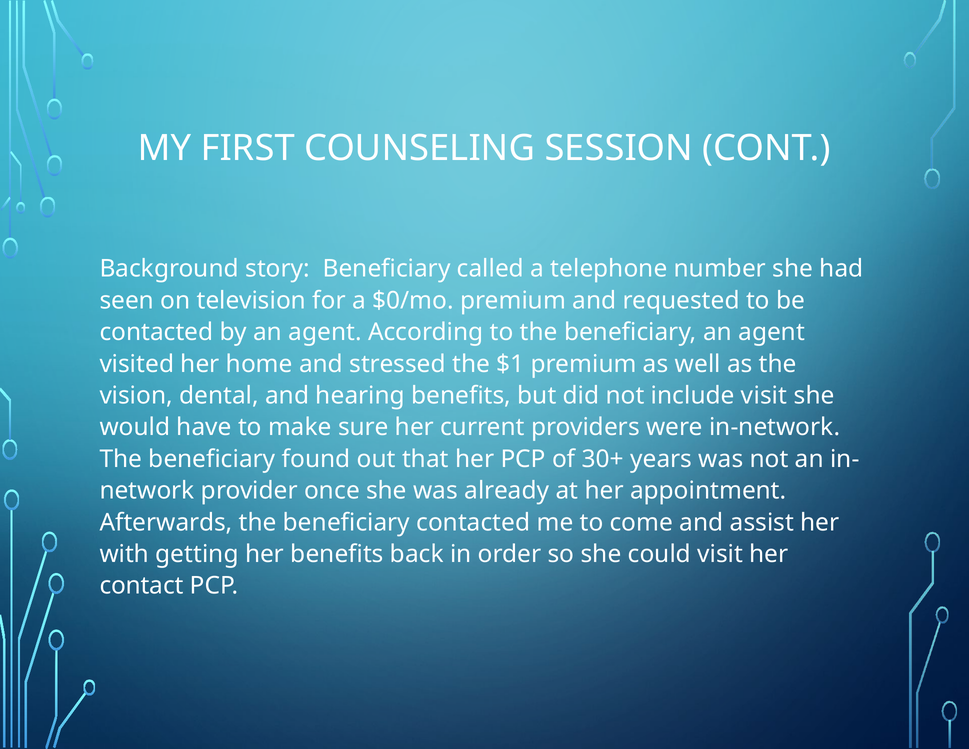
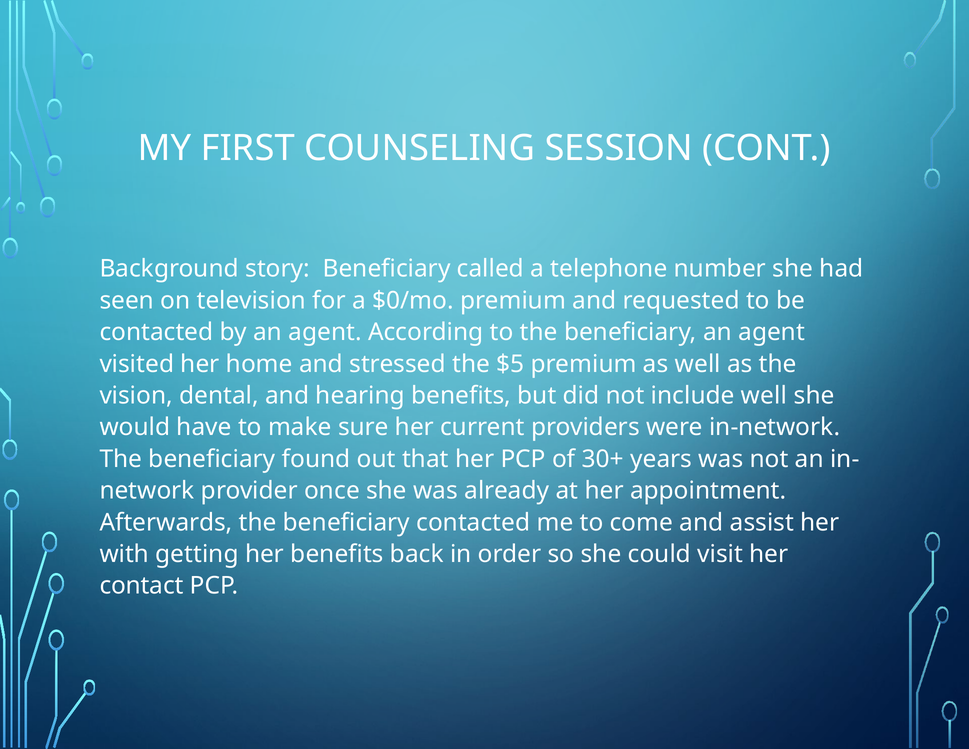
$1: $1 -> $5
include visit: visit -> well
